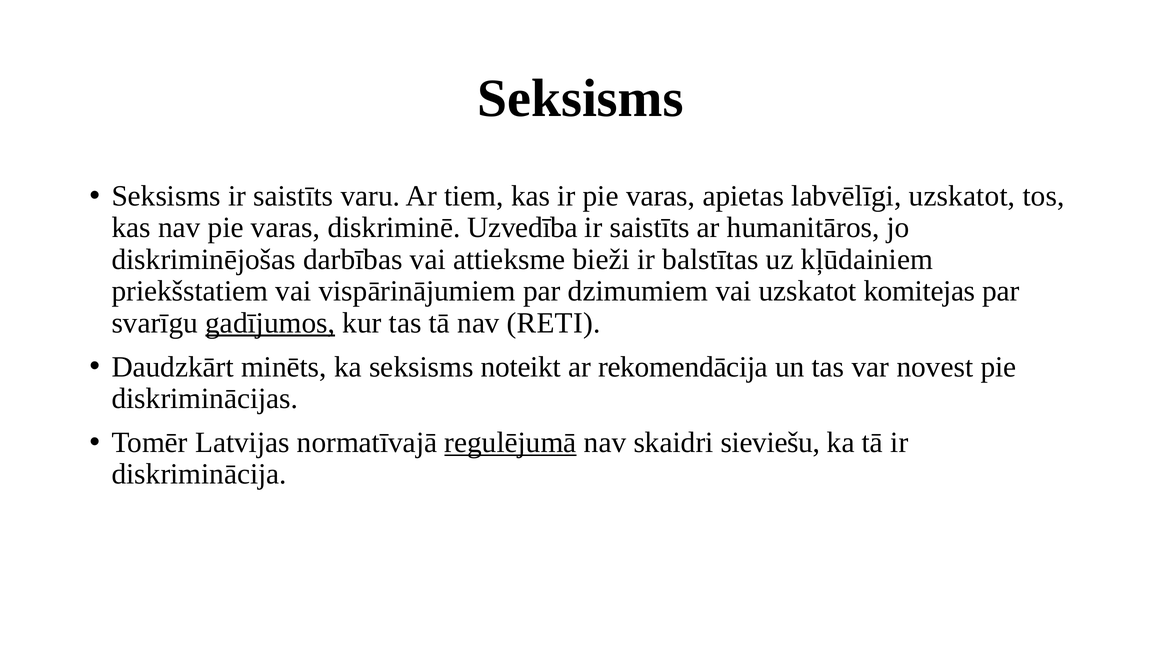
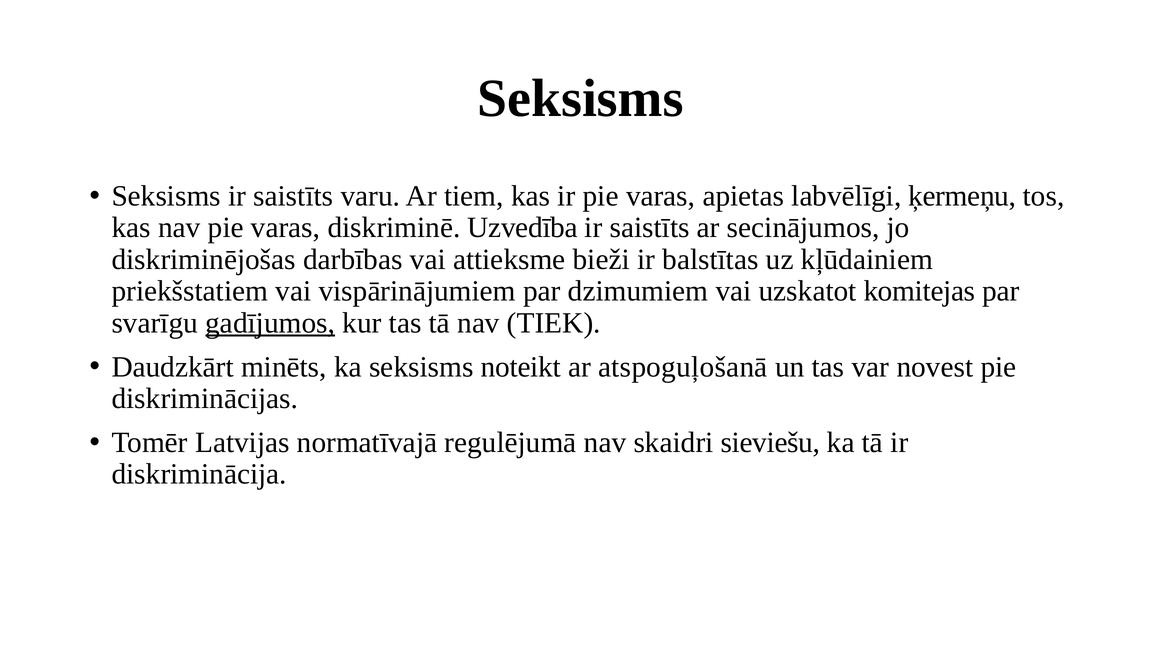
labvēlīgi uzskatot: uzskatot -> ķermeņu
humanitāros: humanitāros -> secinājumos
RETI: RETI -> TIEK
rekomendācija: rekomendācija -> atspoguļošanā
regulējumā underline: present -> none
